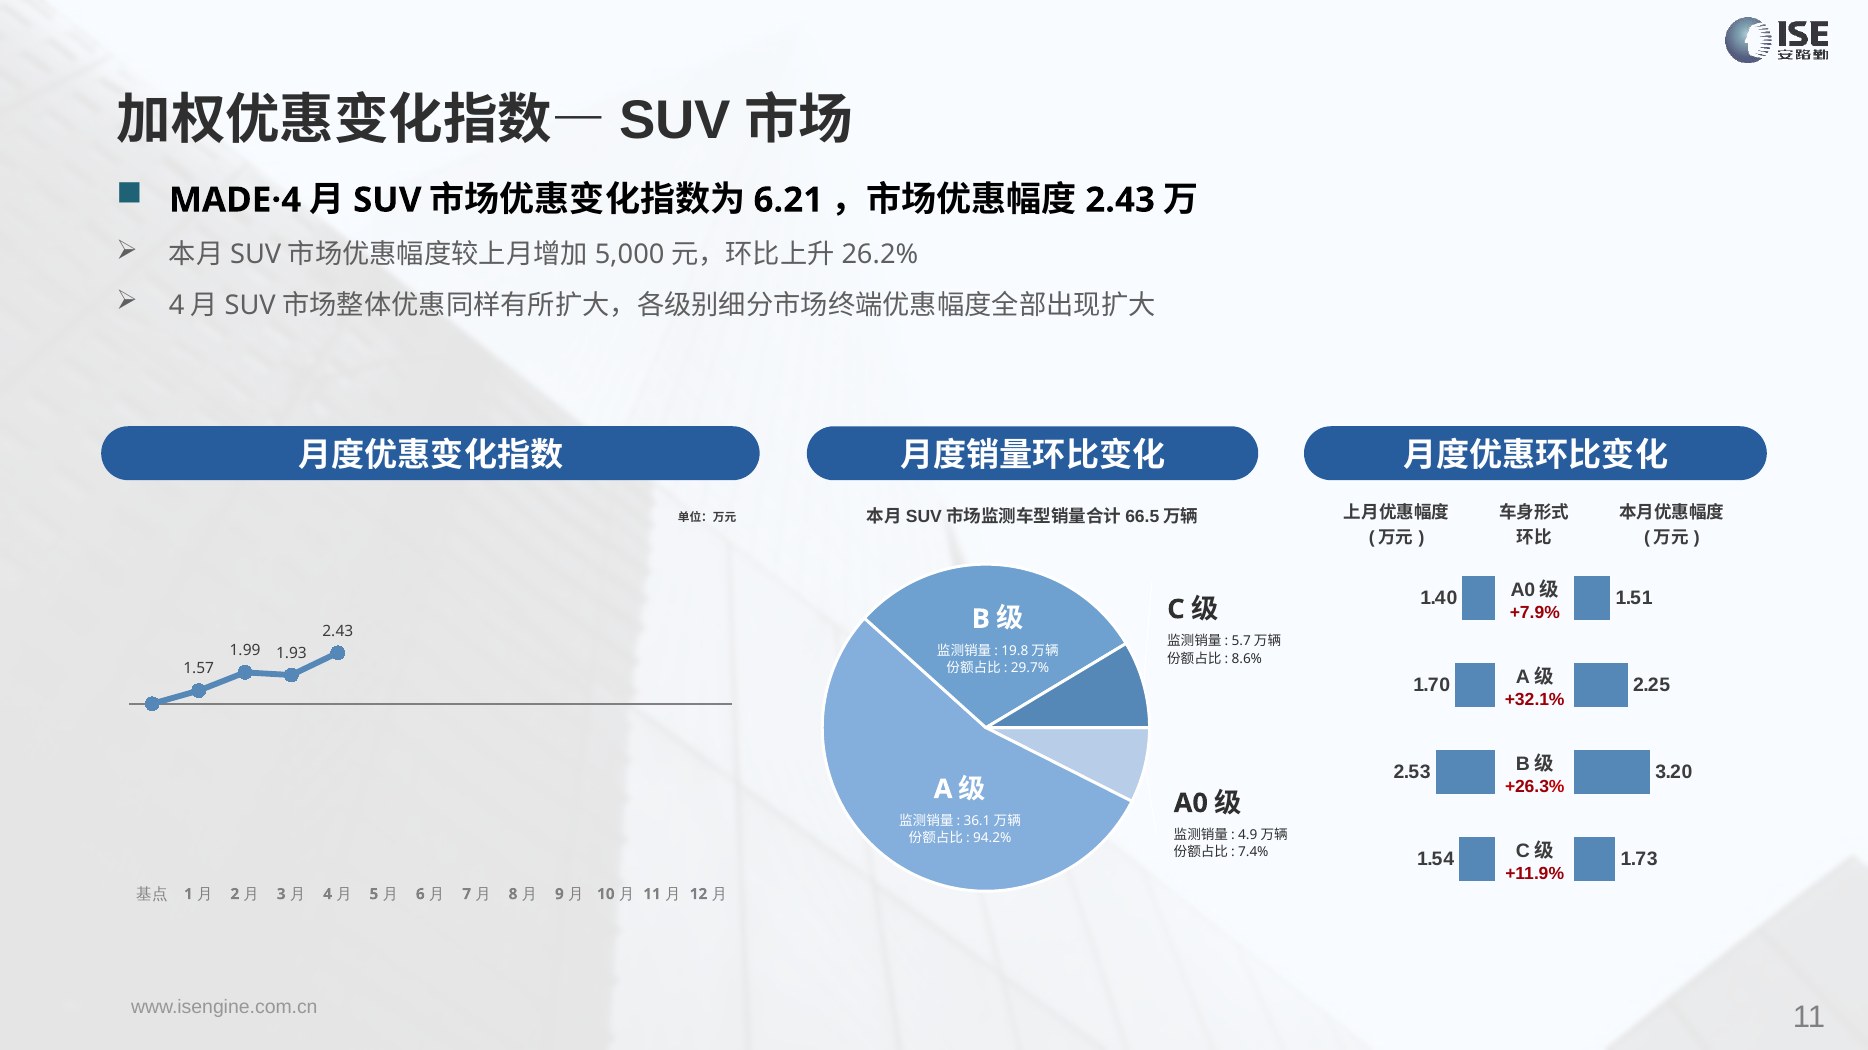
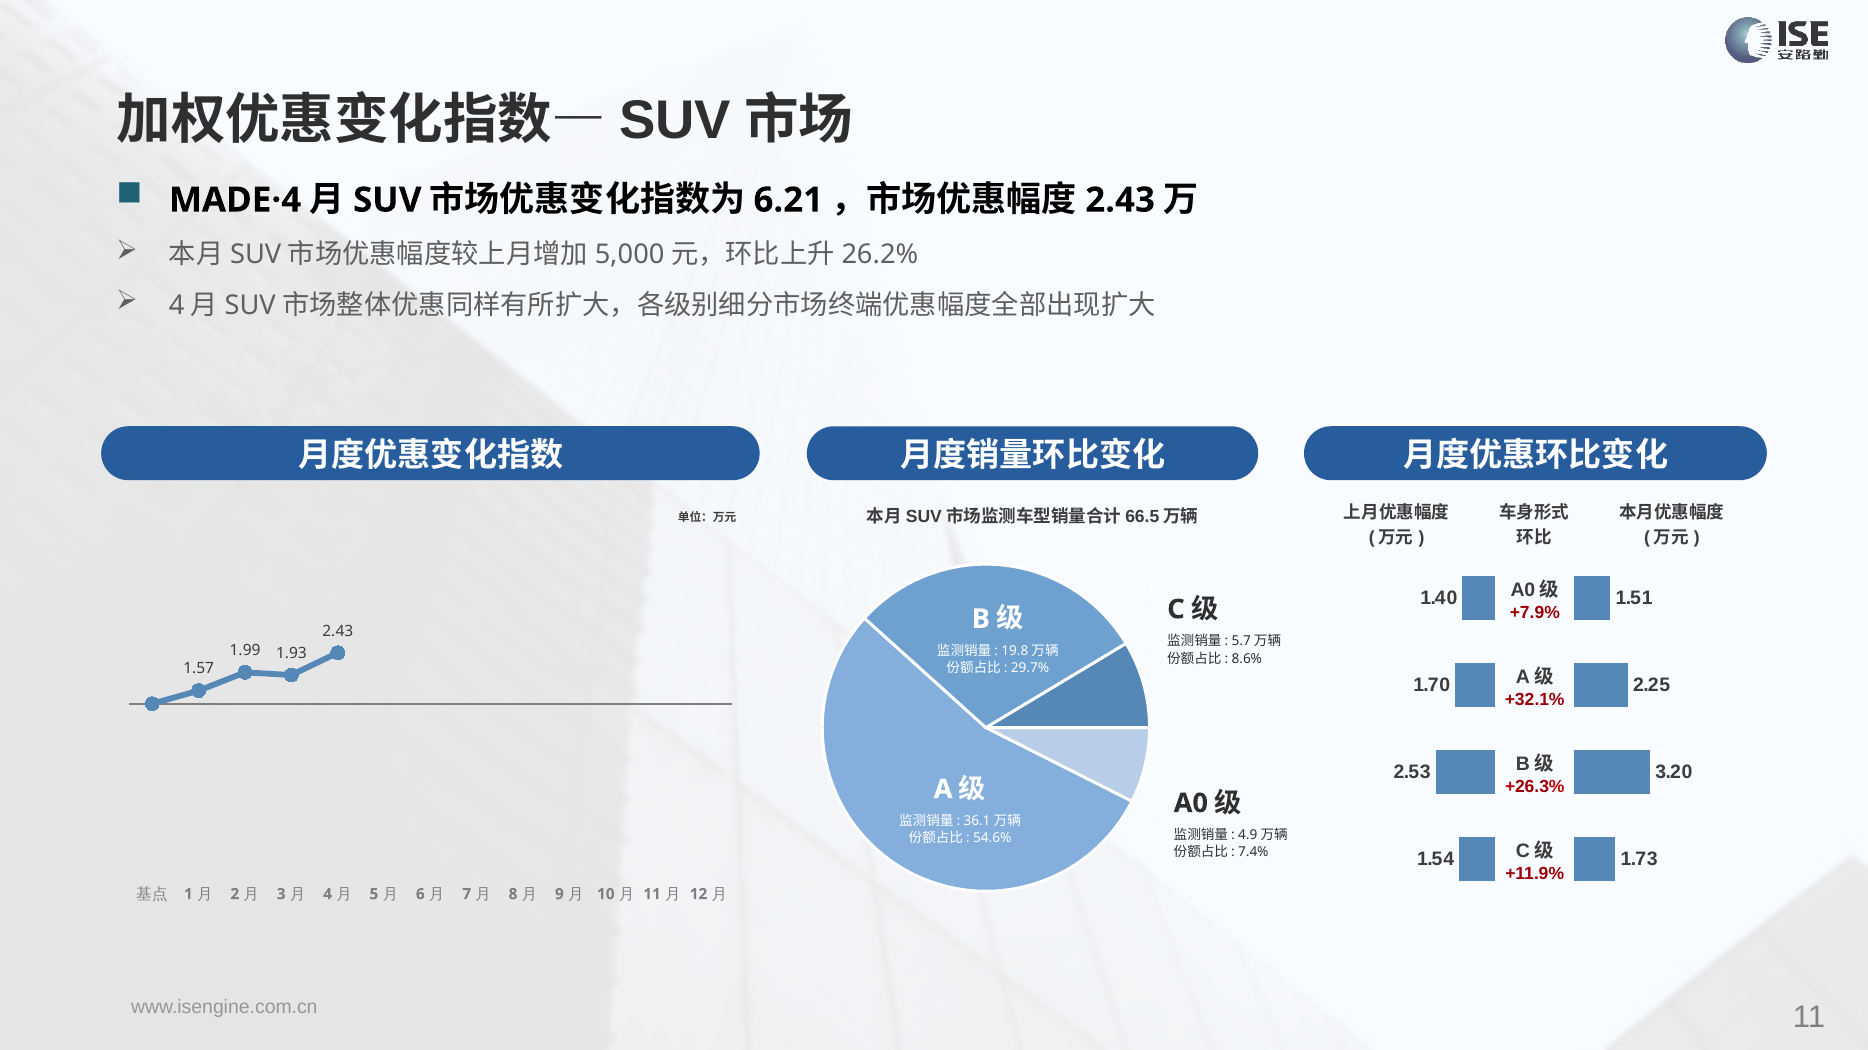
94.2%: 94.2% -> 54.6%
